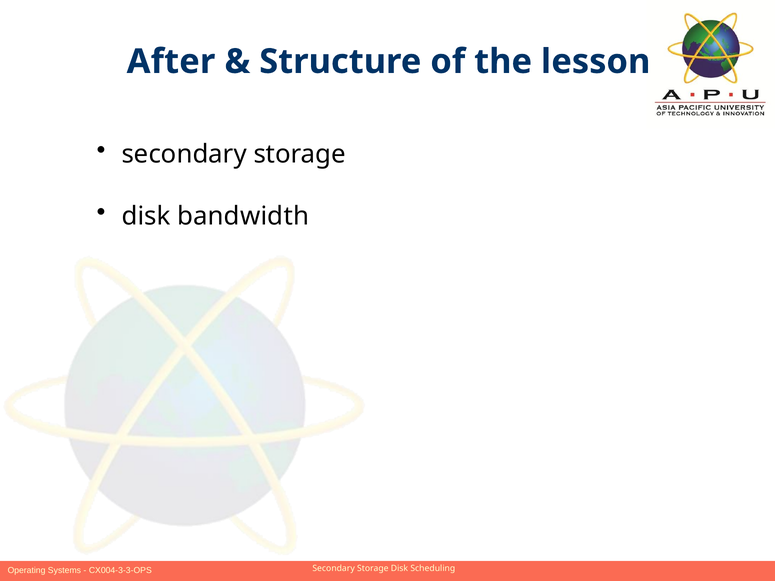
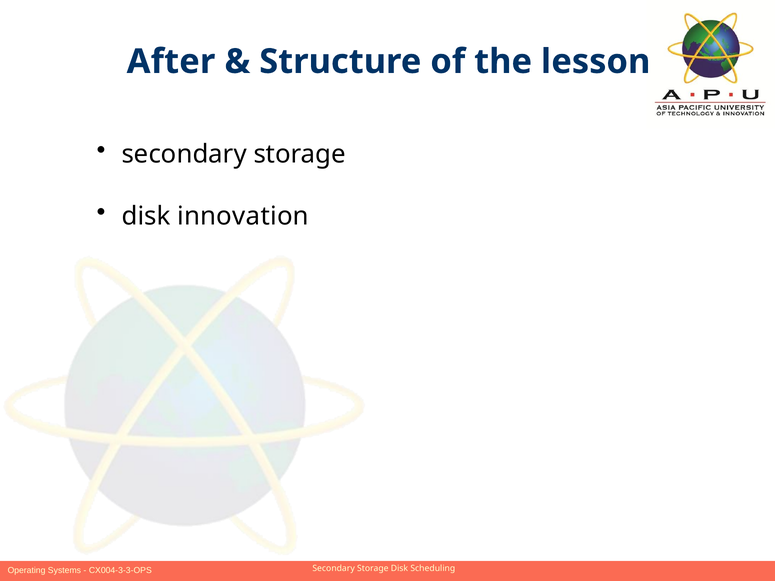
bandwidth: bandwidth -> innovation
